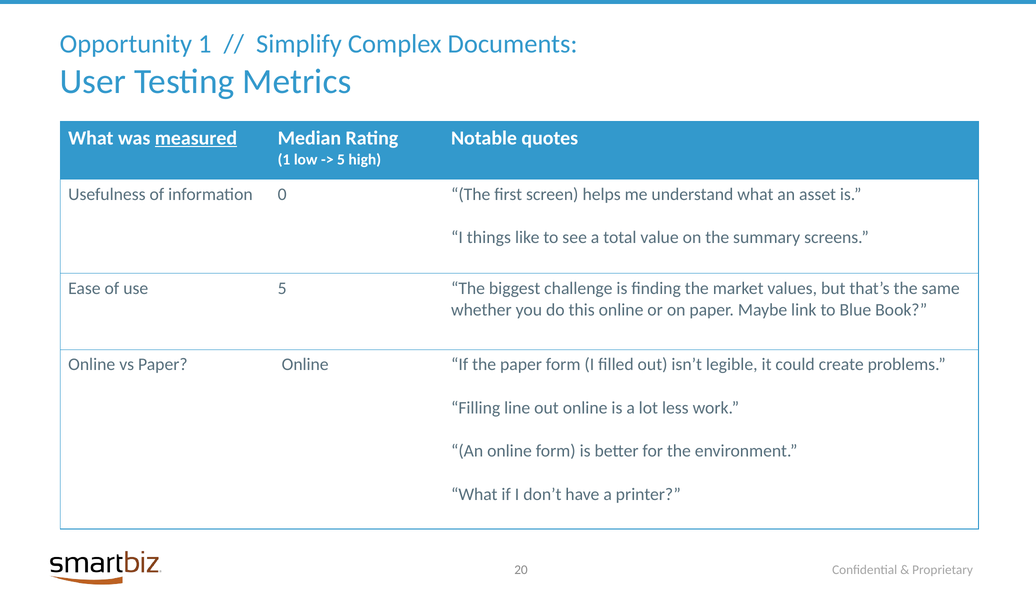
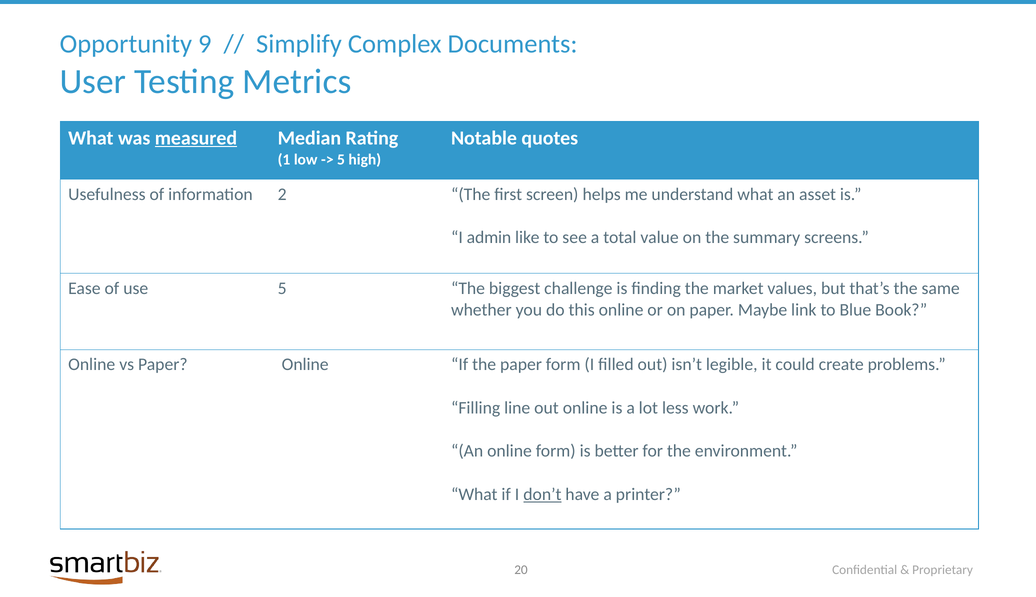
Opportunity 1: 1 -> 9
0: 0 -> 2
things: things -> admin
don’t underline: none -> present
